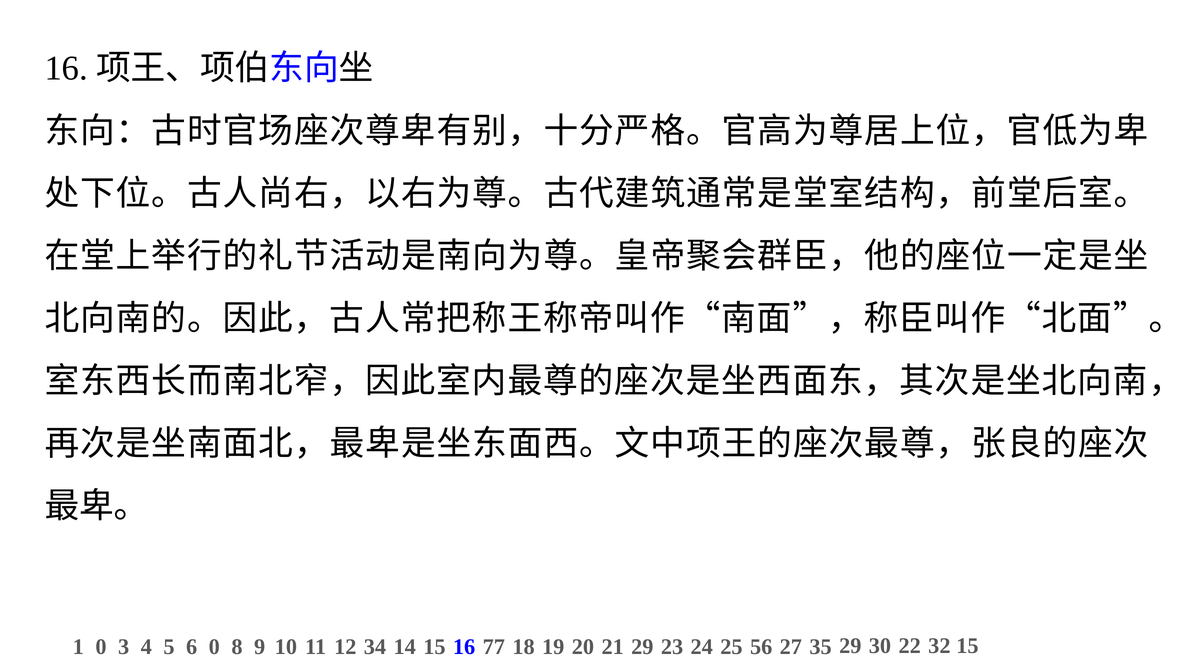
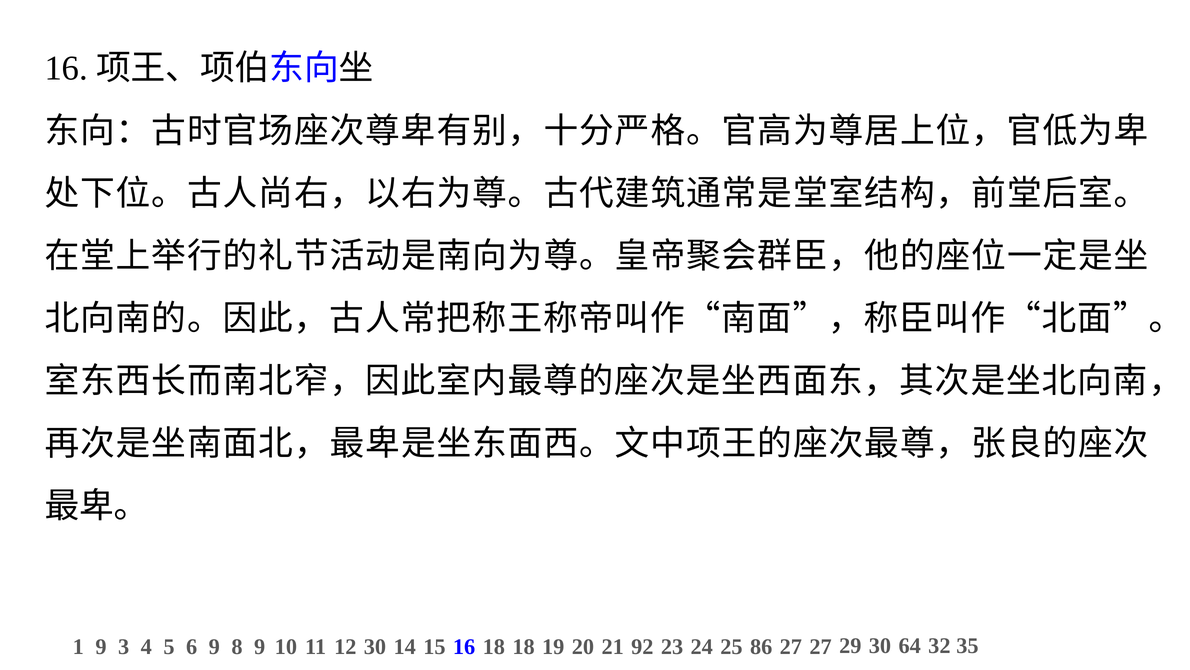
1 0: 0 -> 9
6 0: 0 -> 9
12 34: 34 -> 30
16 77: 77 -> 18
21 29: 29 -> 92
56: 56 -> 86
27 35: 35 -> 27
22: 22 -> 64
32 15: 15 -> 35
